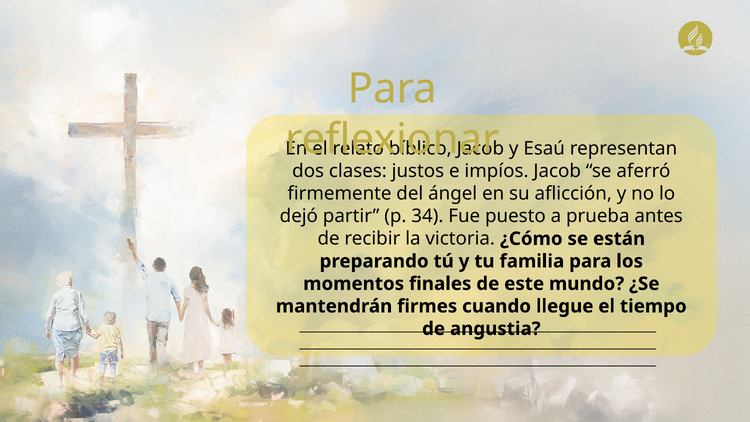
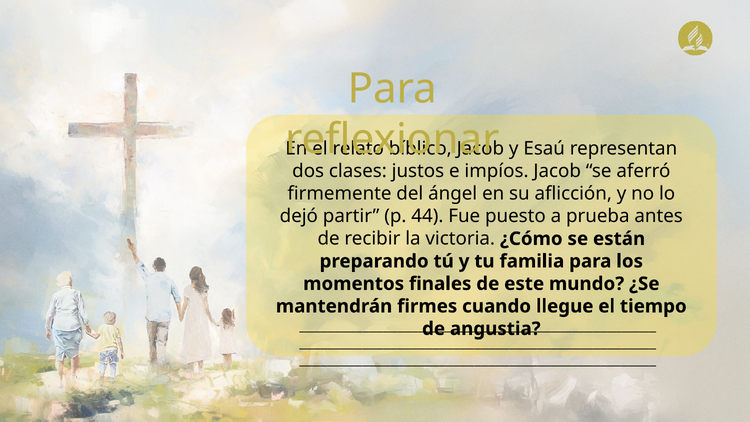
34: 34 -> 44
